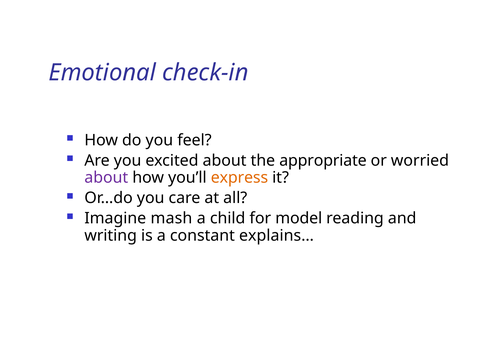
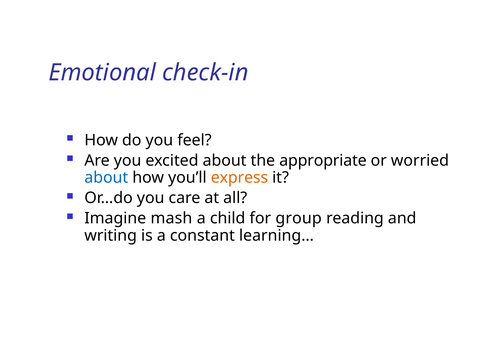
about at (106, 177) colour: purple -> blue
model: model -> group
explains…: explains… -> learning…
